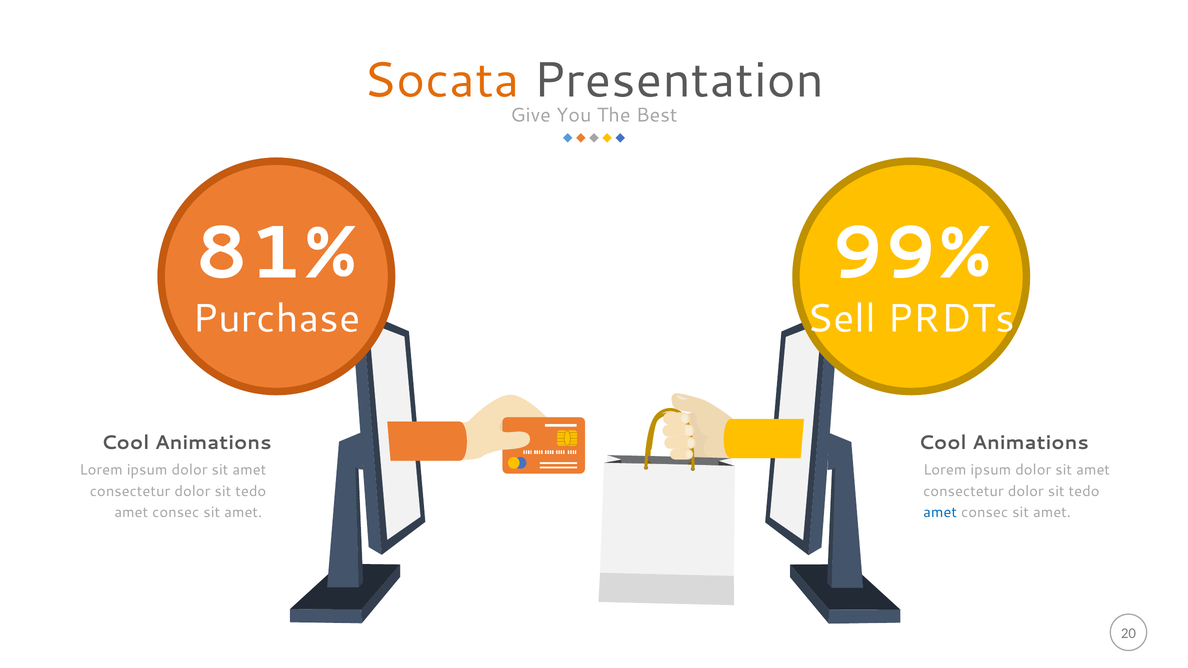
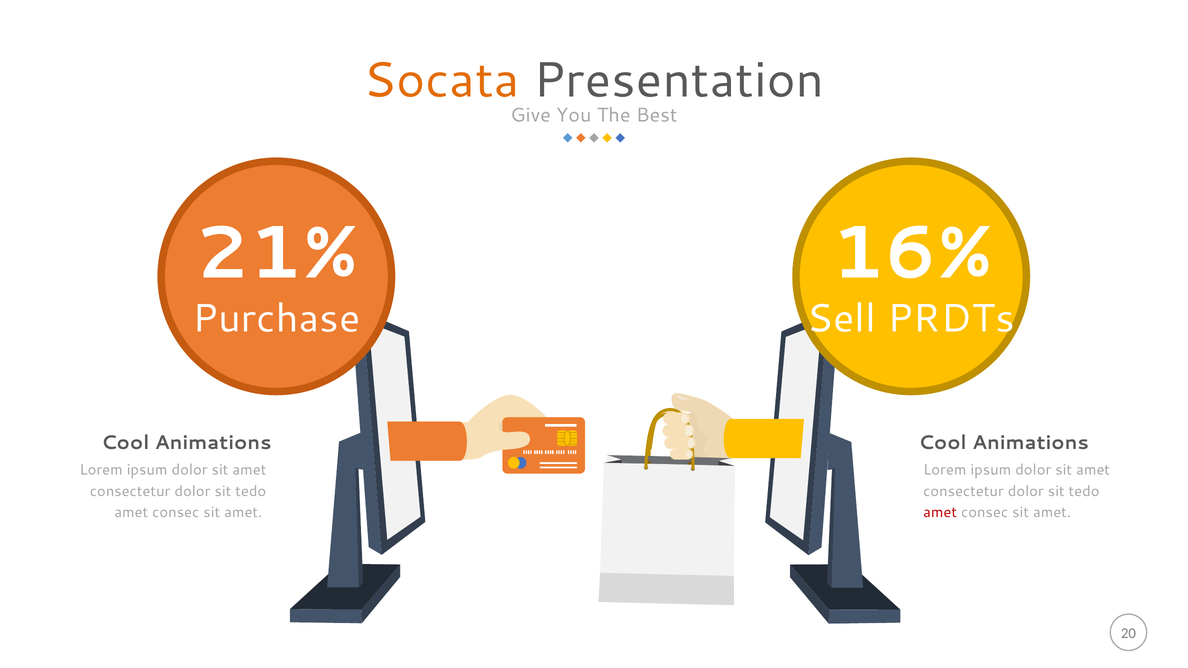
81%: 81% -> 21%
99%: 99% -> 16%
amet at (940, 513) colour: blue -> red
